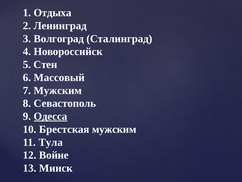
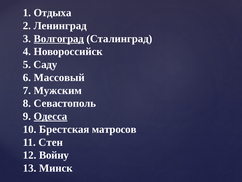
Волгоград underline: none -> present
Стен: Стен -> Саду
Брестская мужским: мужским -> матросов
Тула: Тула -> Стен
Войне: Войне -> Войну
